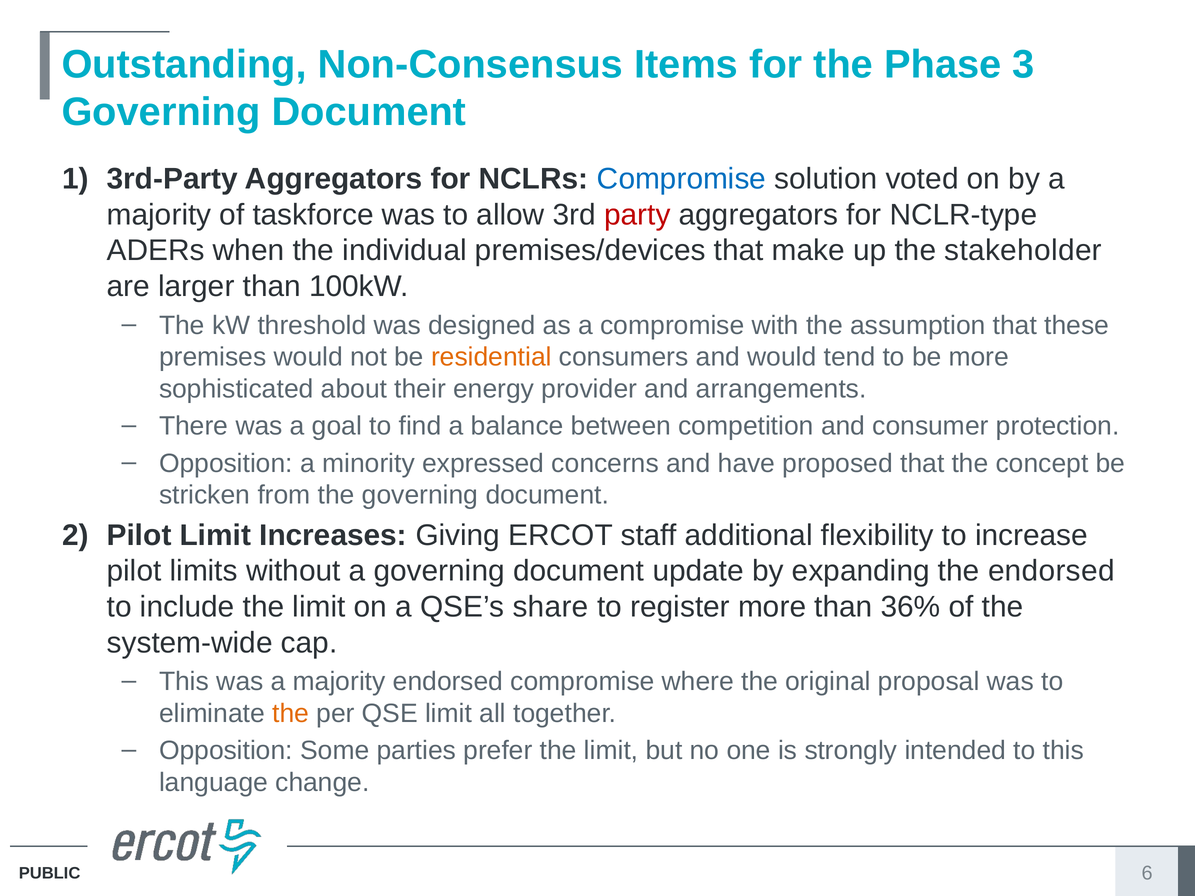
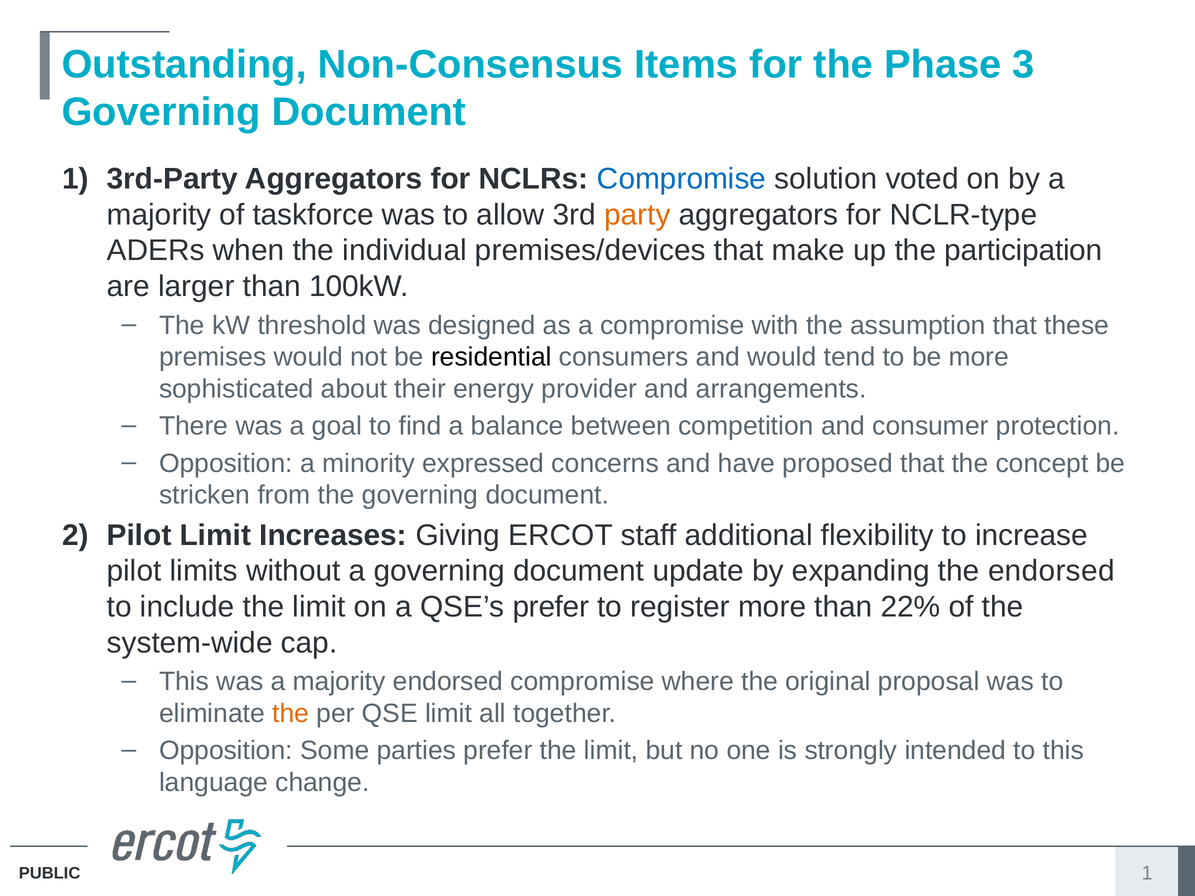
party colour: red -> orange
stakeholder: stakeholder -> participation
residential colour: orange -> black
QSE’s share: share -> prefer
36%: 36% -> 22%
6 at (1147, 873): 6 -> 1
